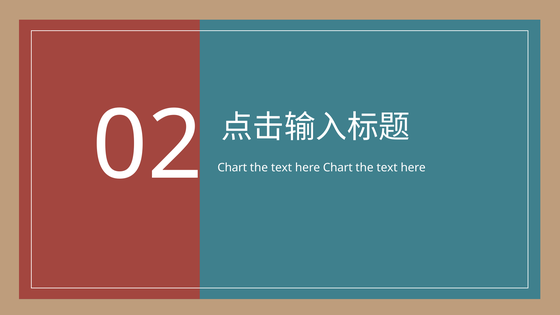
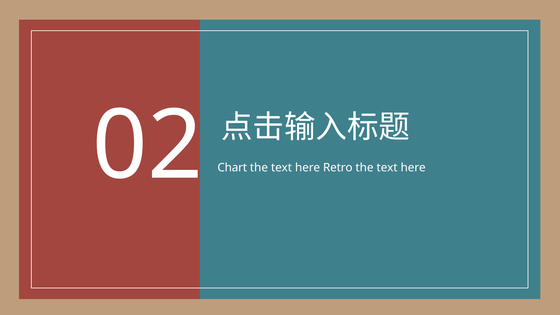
here Chart: Chart -> Retro
